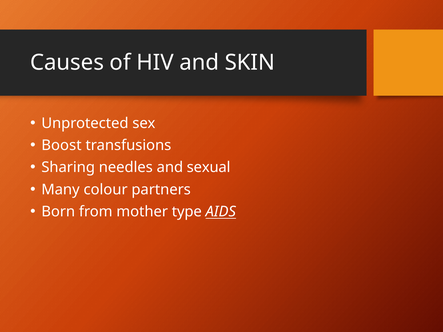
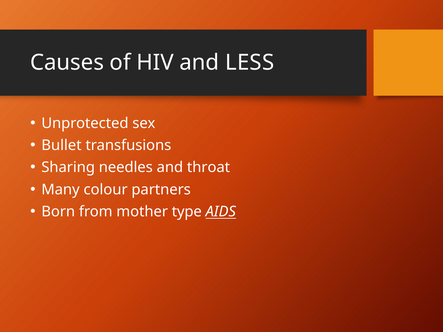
SKIN: SKIN -> LESS
Boost: Boost -> Bullet
sexual: sexual -> throat
